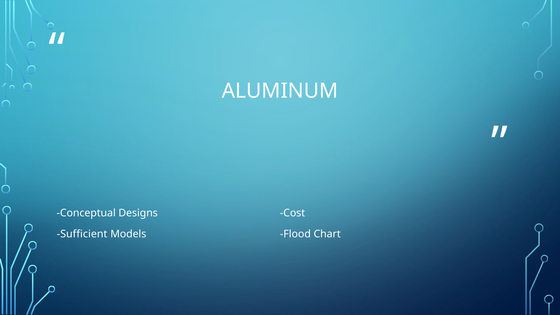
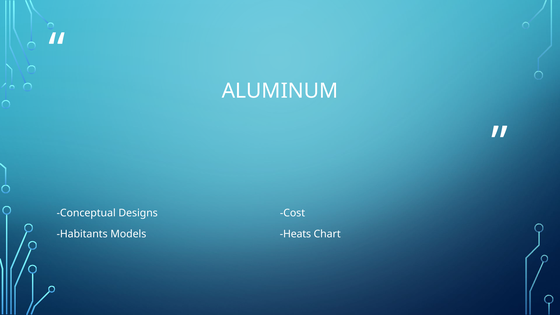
Sufficient: Sufficient -> Habitants
Flood: Flood -> Heats
